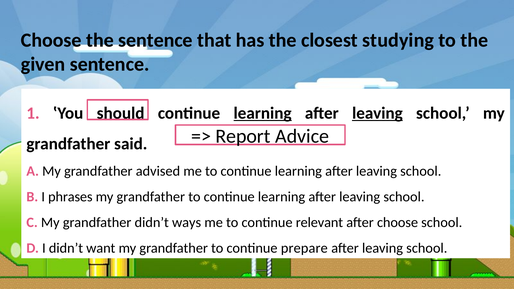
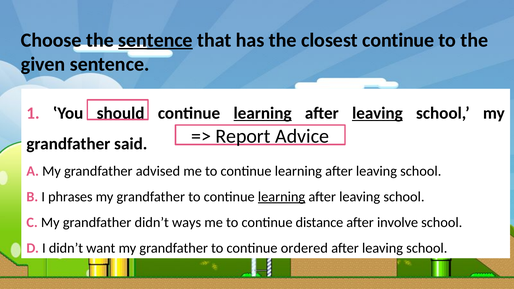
sentence at (155, 40) underline: none -> present
closest studying: studying -> continue
learning at (282, 197) underline: none -> present
relevant: relevant -> distance
after choose: choose -> involve
prepare: prepare -> ordered
